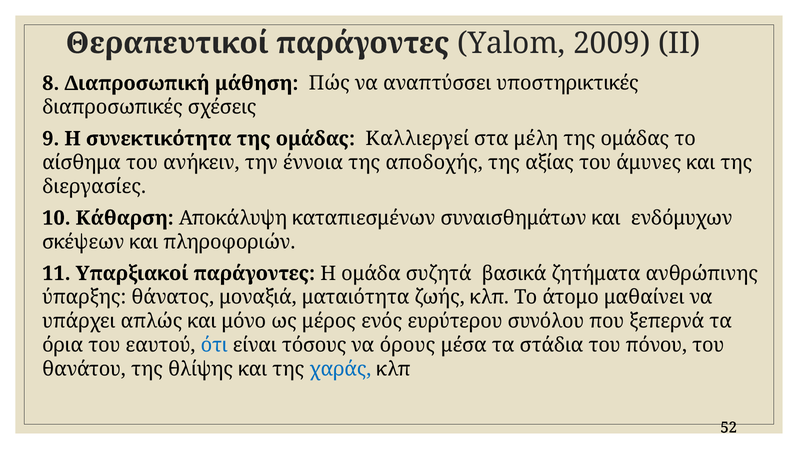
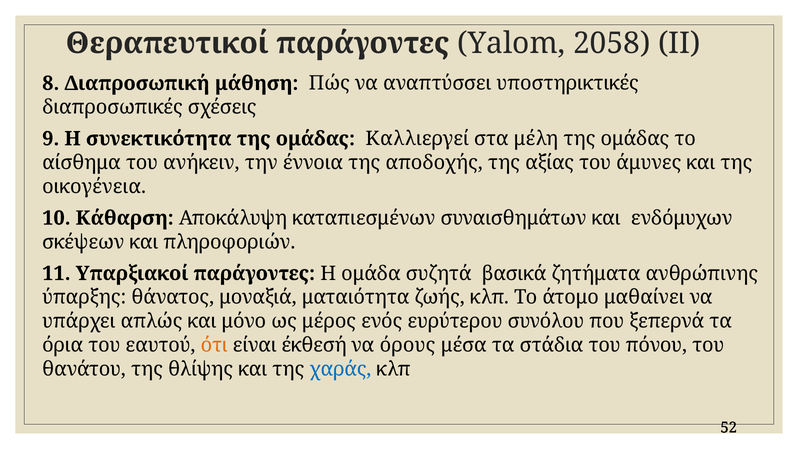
2009: 2009 -> 2058
διεργασίες: διεργασίες -> οικογένεια
ότι colour: blue -> orange
τόσους: τόσους -> έκθεσή
